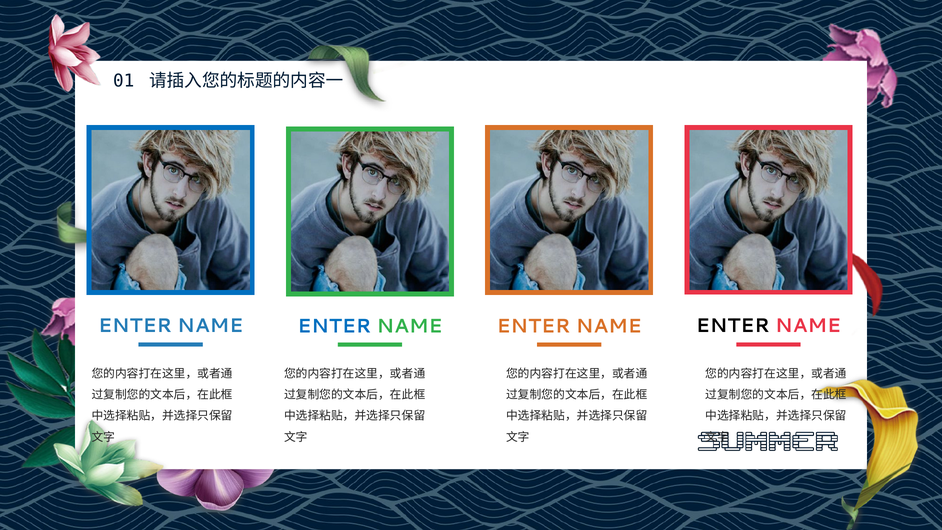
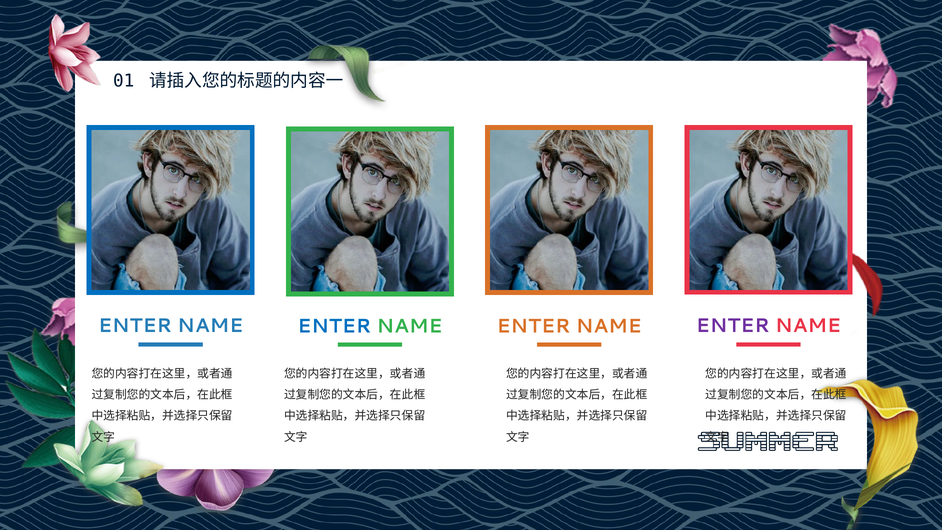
ENTER at (733, 326) colour: black -> purple
